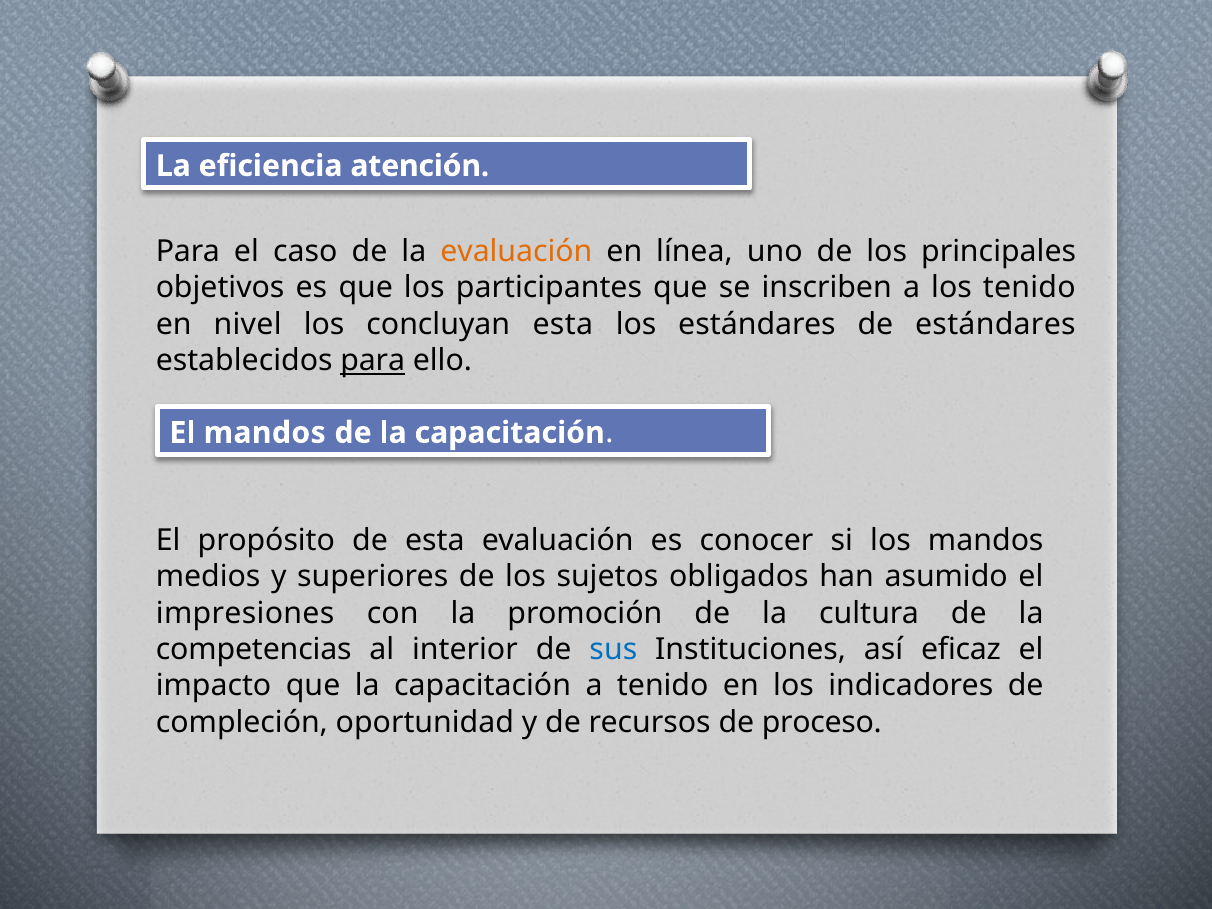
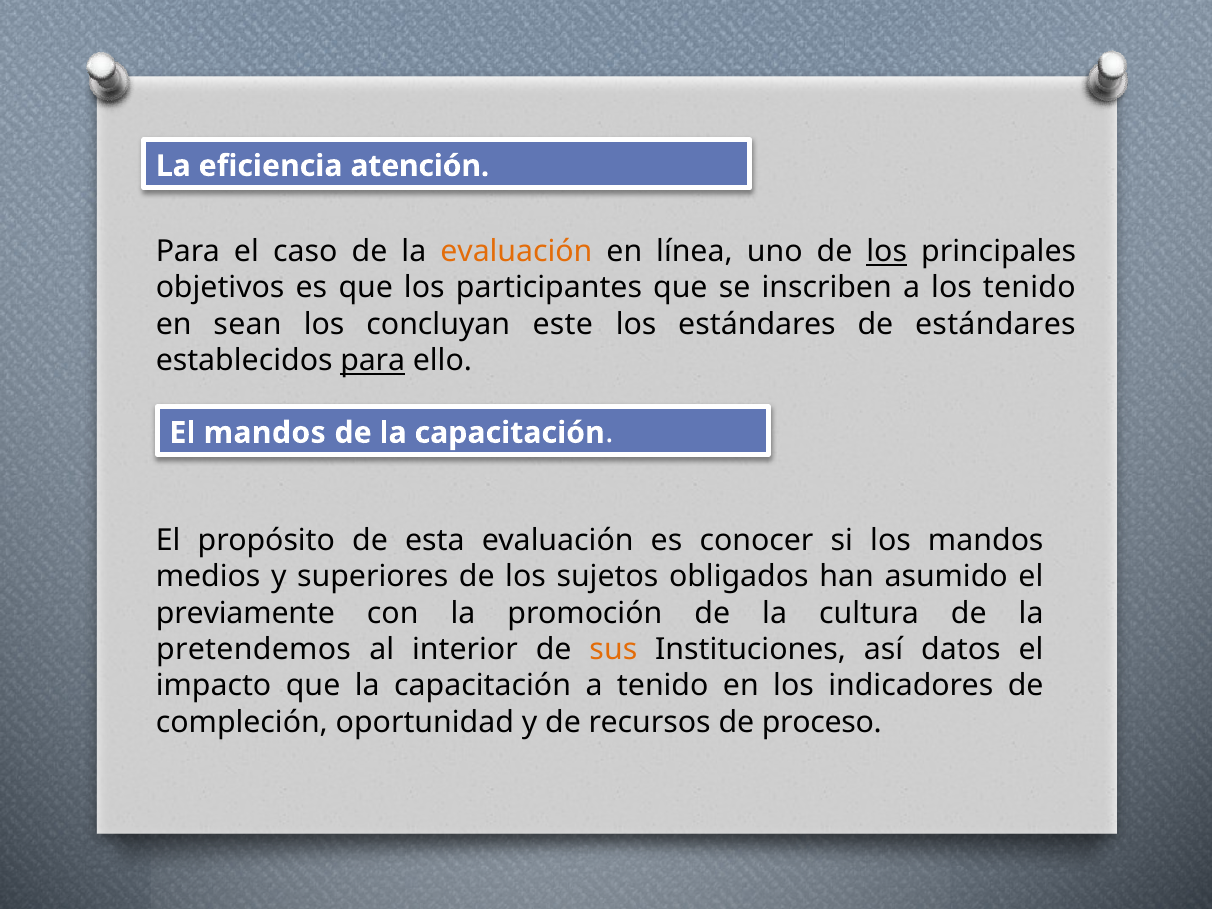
los at (887, 252) underline: none -> present
nivel: nivel -> sean
concluyan esta: esta -> este
impresiones: impresiones -> previamente
competencias: competencias -> pretendemos
sus colour: blue -> orange
eficaz: eficaz -> datos
